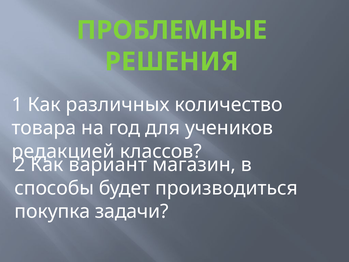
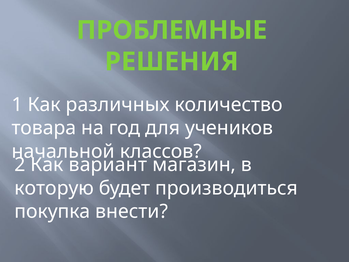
редакцией: редакцией -> начальной
способы: способы -> которую
задачи: задачи -> внести
